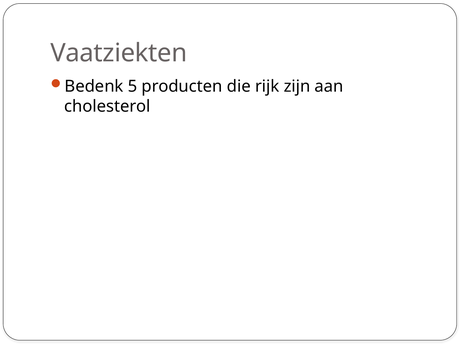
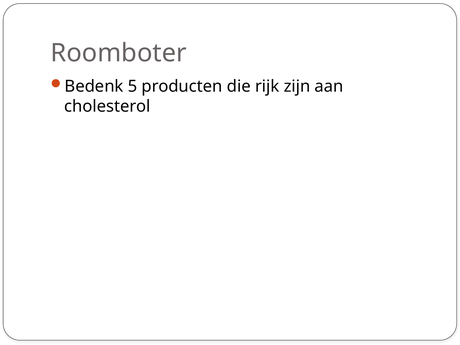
Vaatziekten: Vaatziekten -> Roomboter
